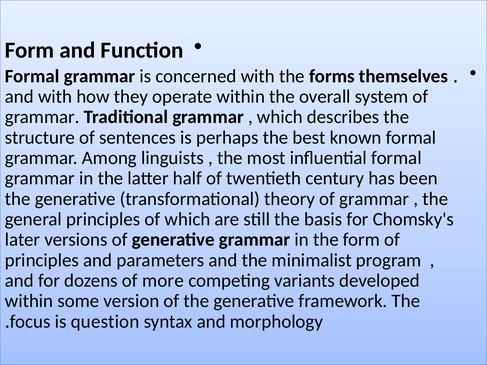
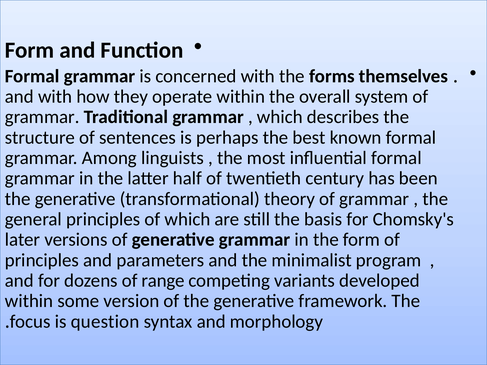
more: more -> range
